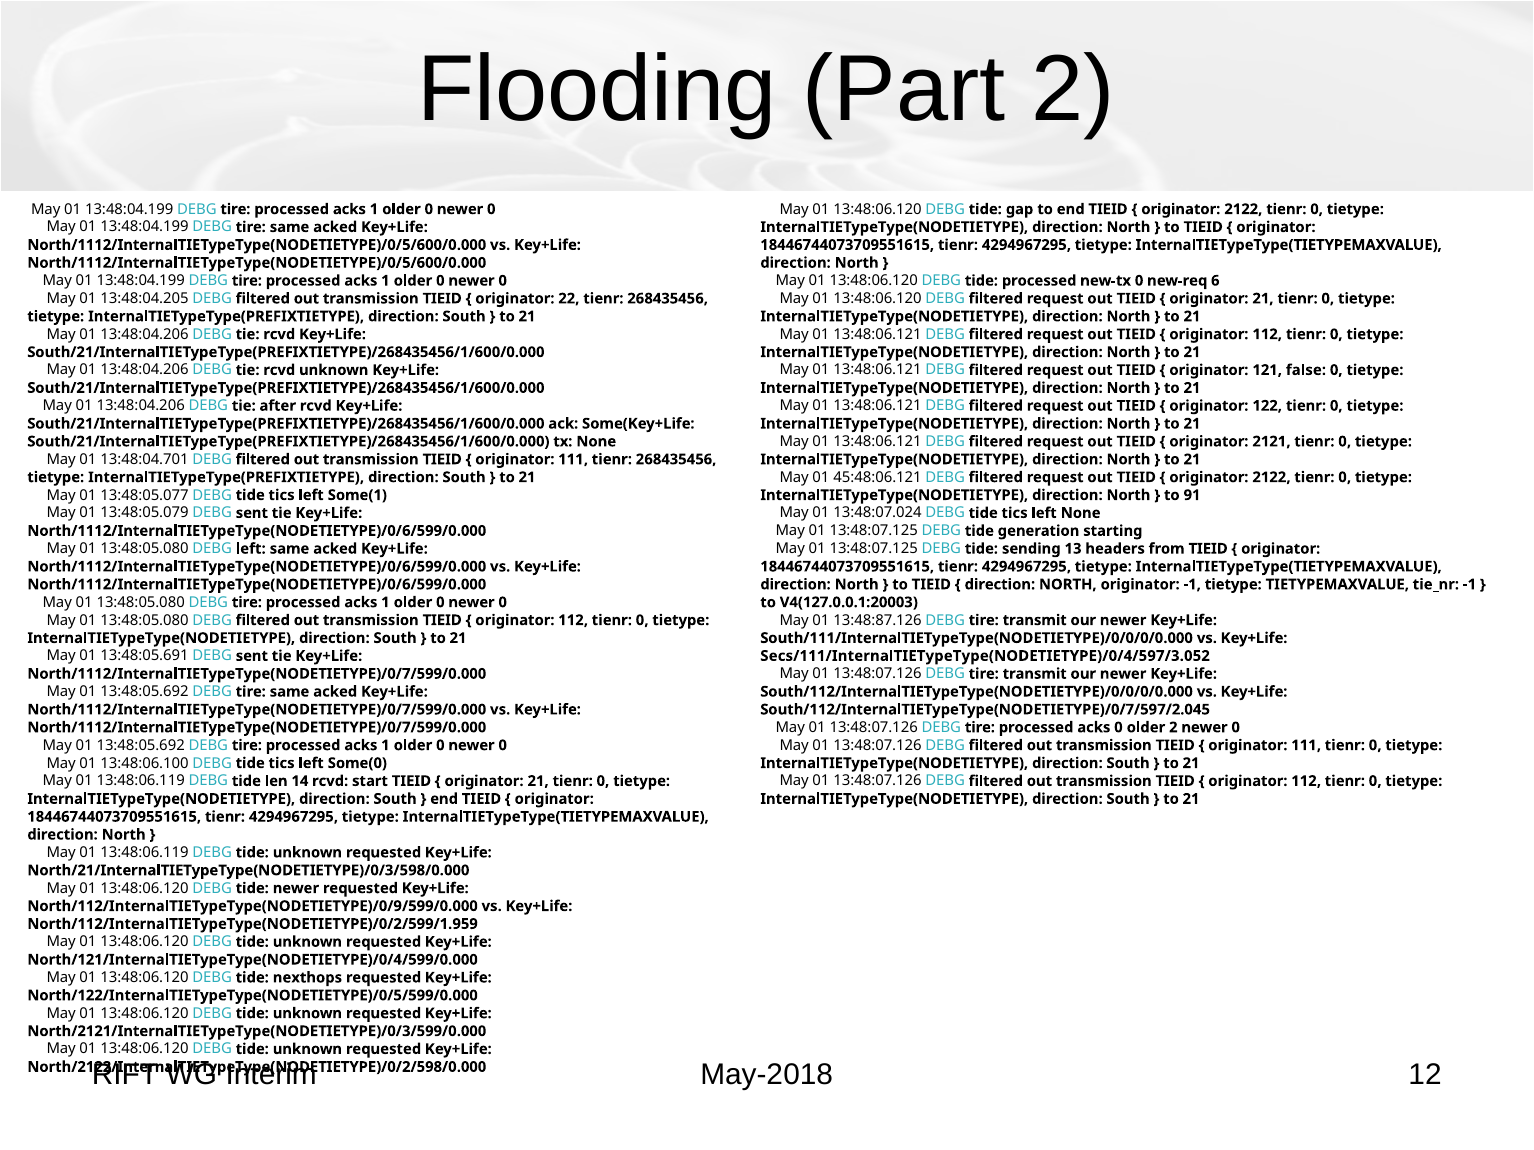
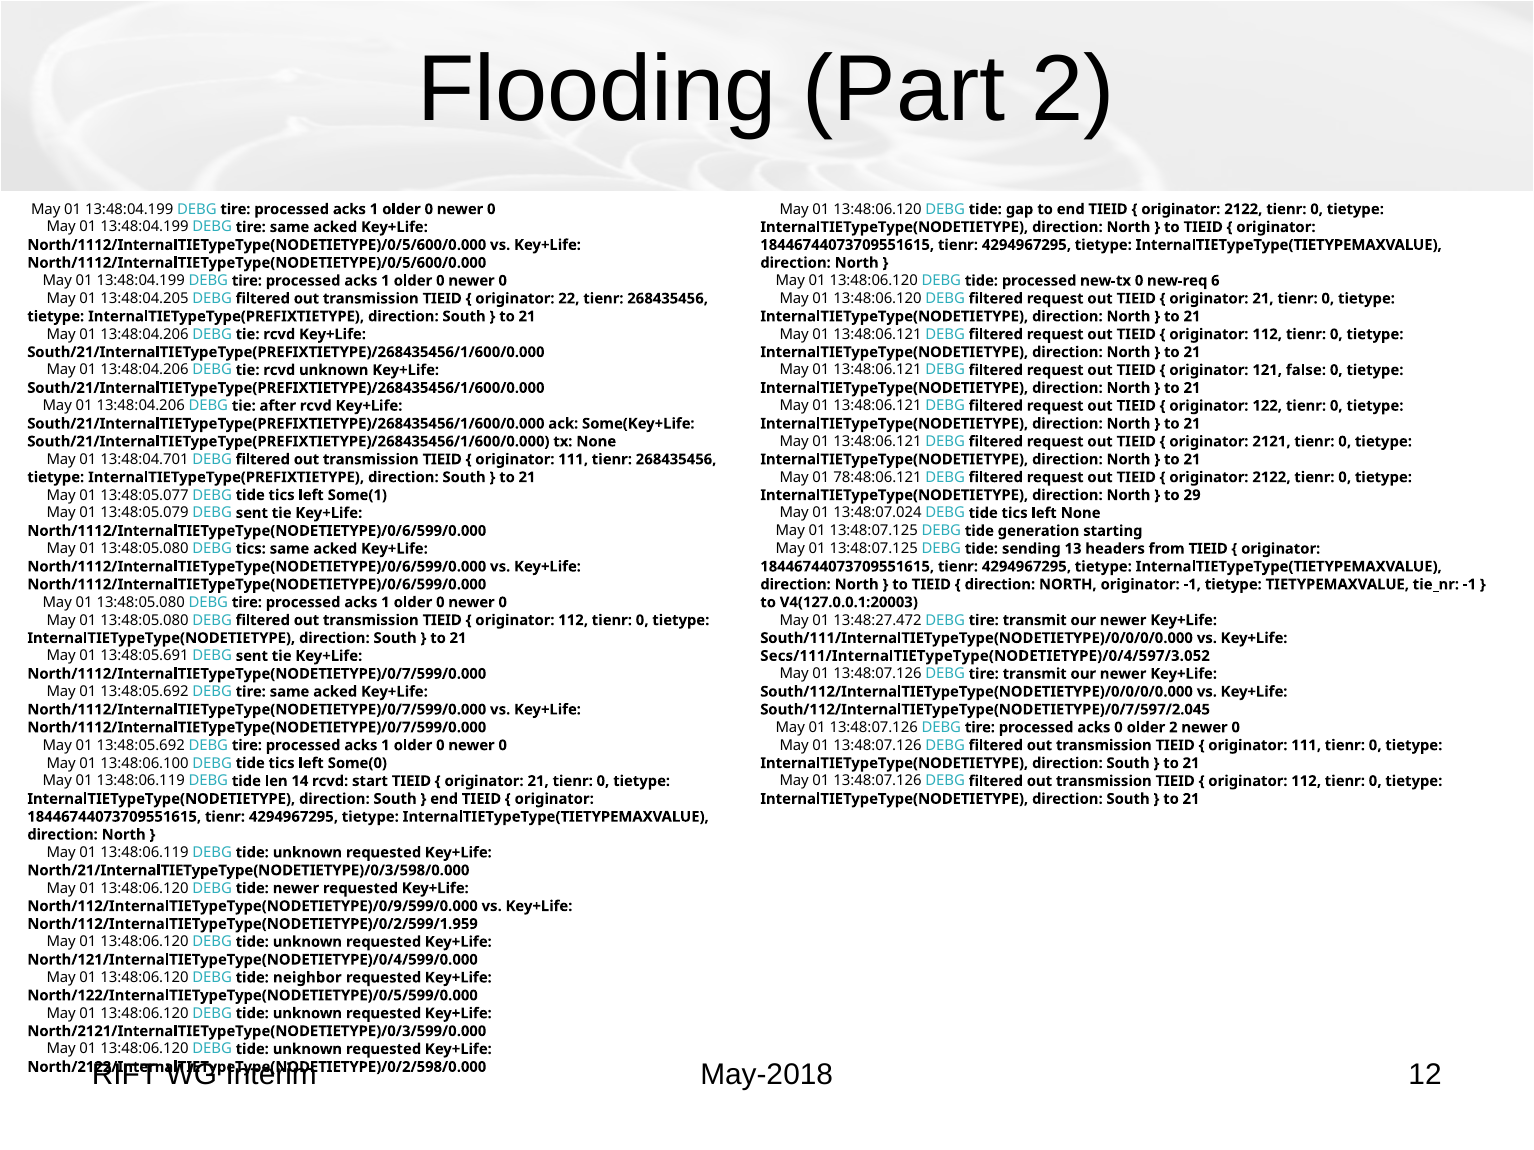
45:48:06.121: 45:48:06.121 -> 78:48:06.121
91: 91 -> 29
DEBG left: left -> tics
13:48:87.126: 13:48:87.126 -> 13:48:27.472
nexthops: nexthops -> neighbor
